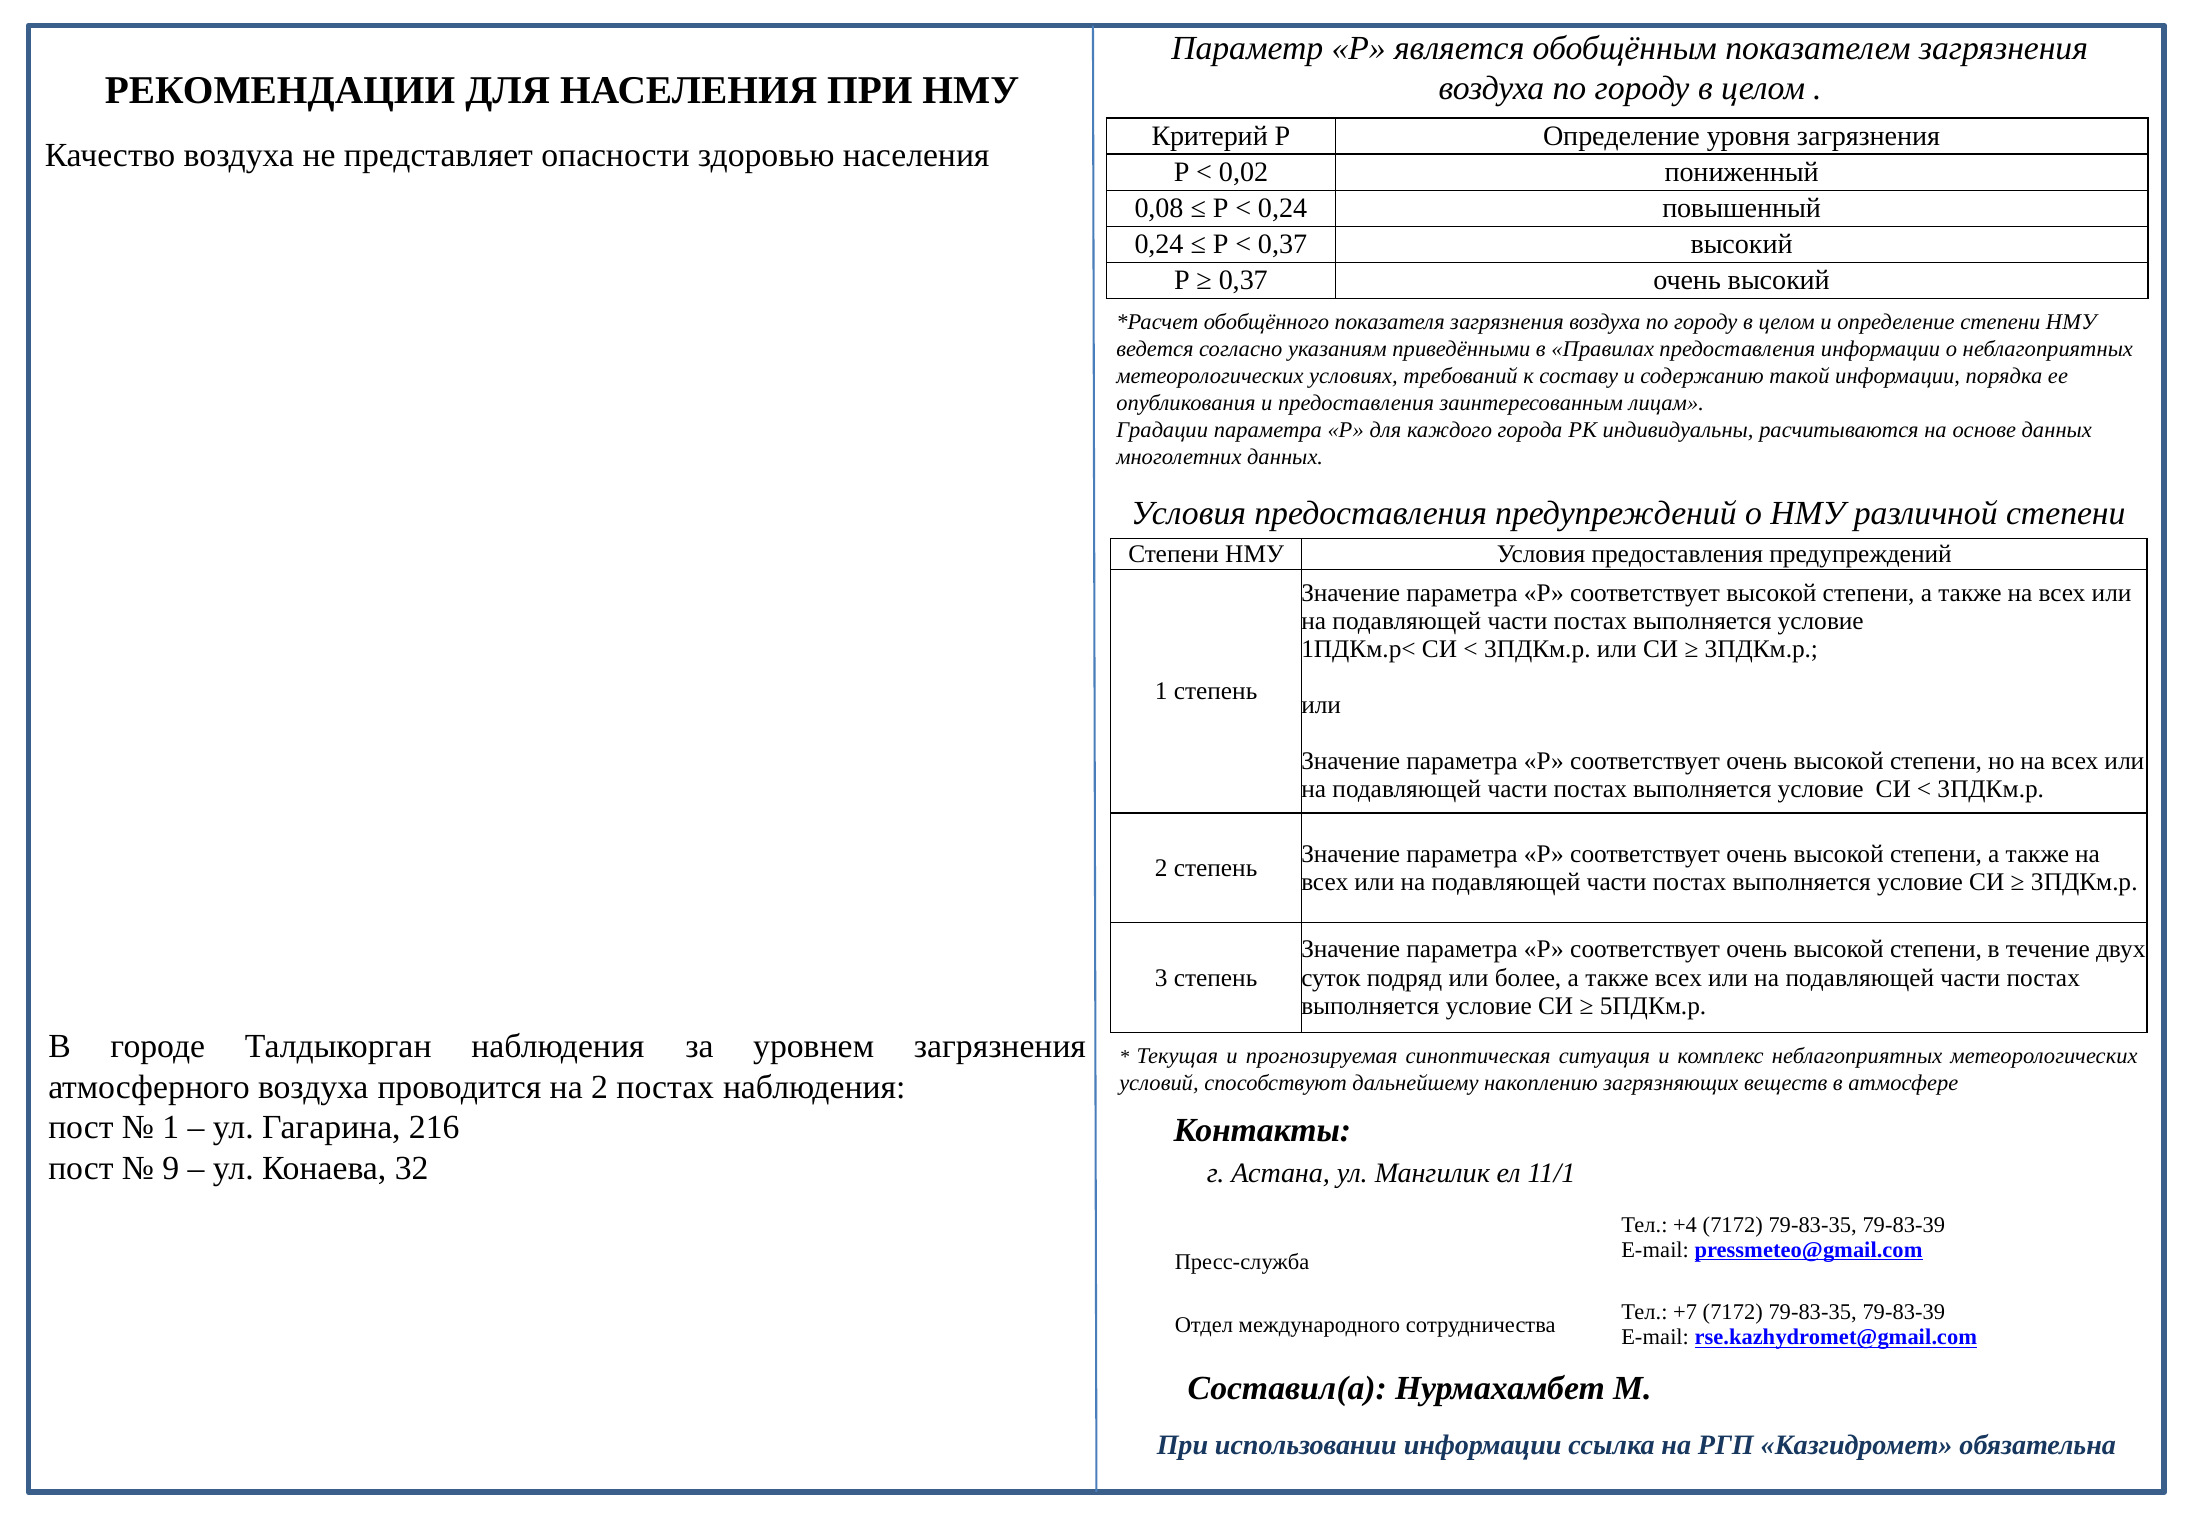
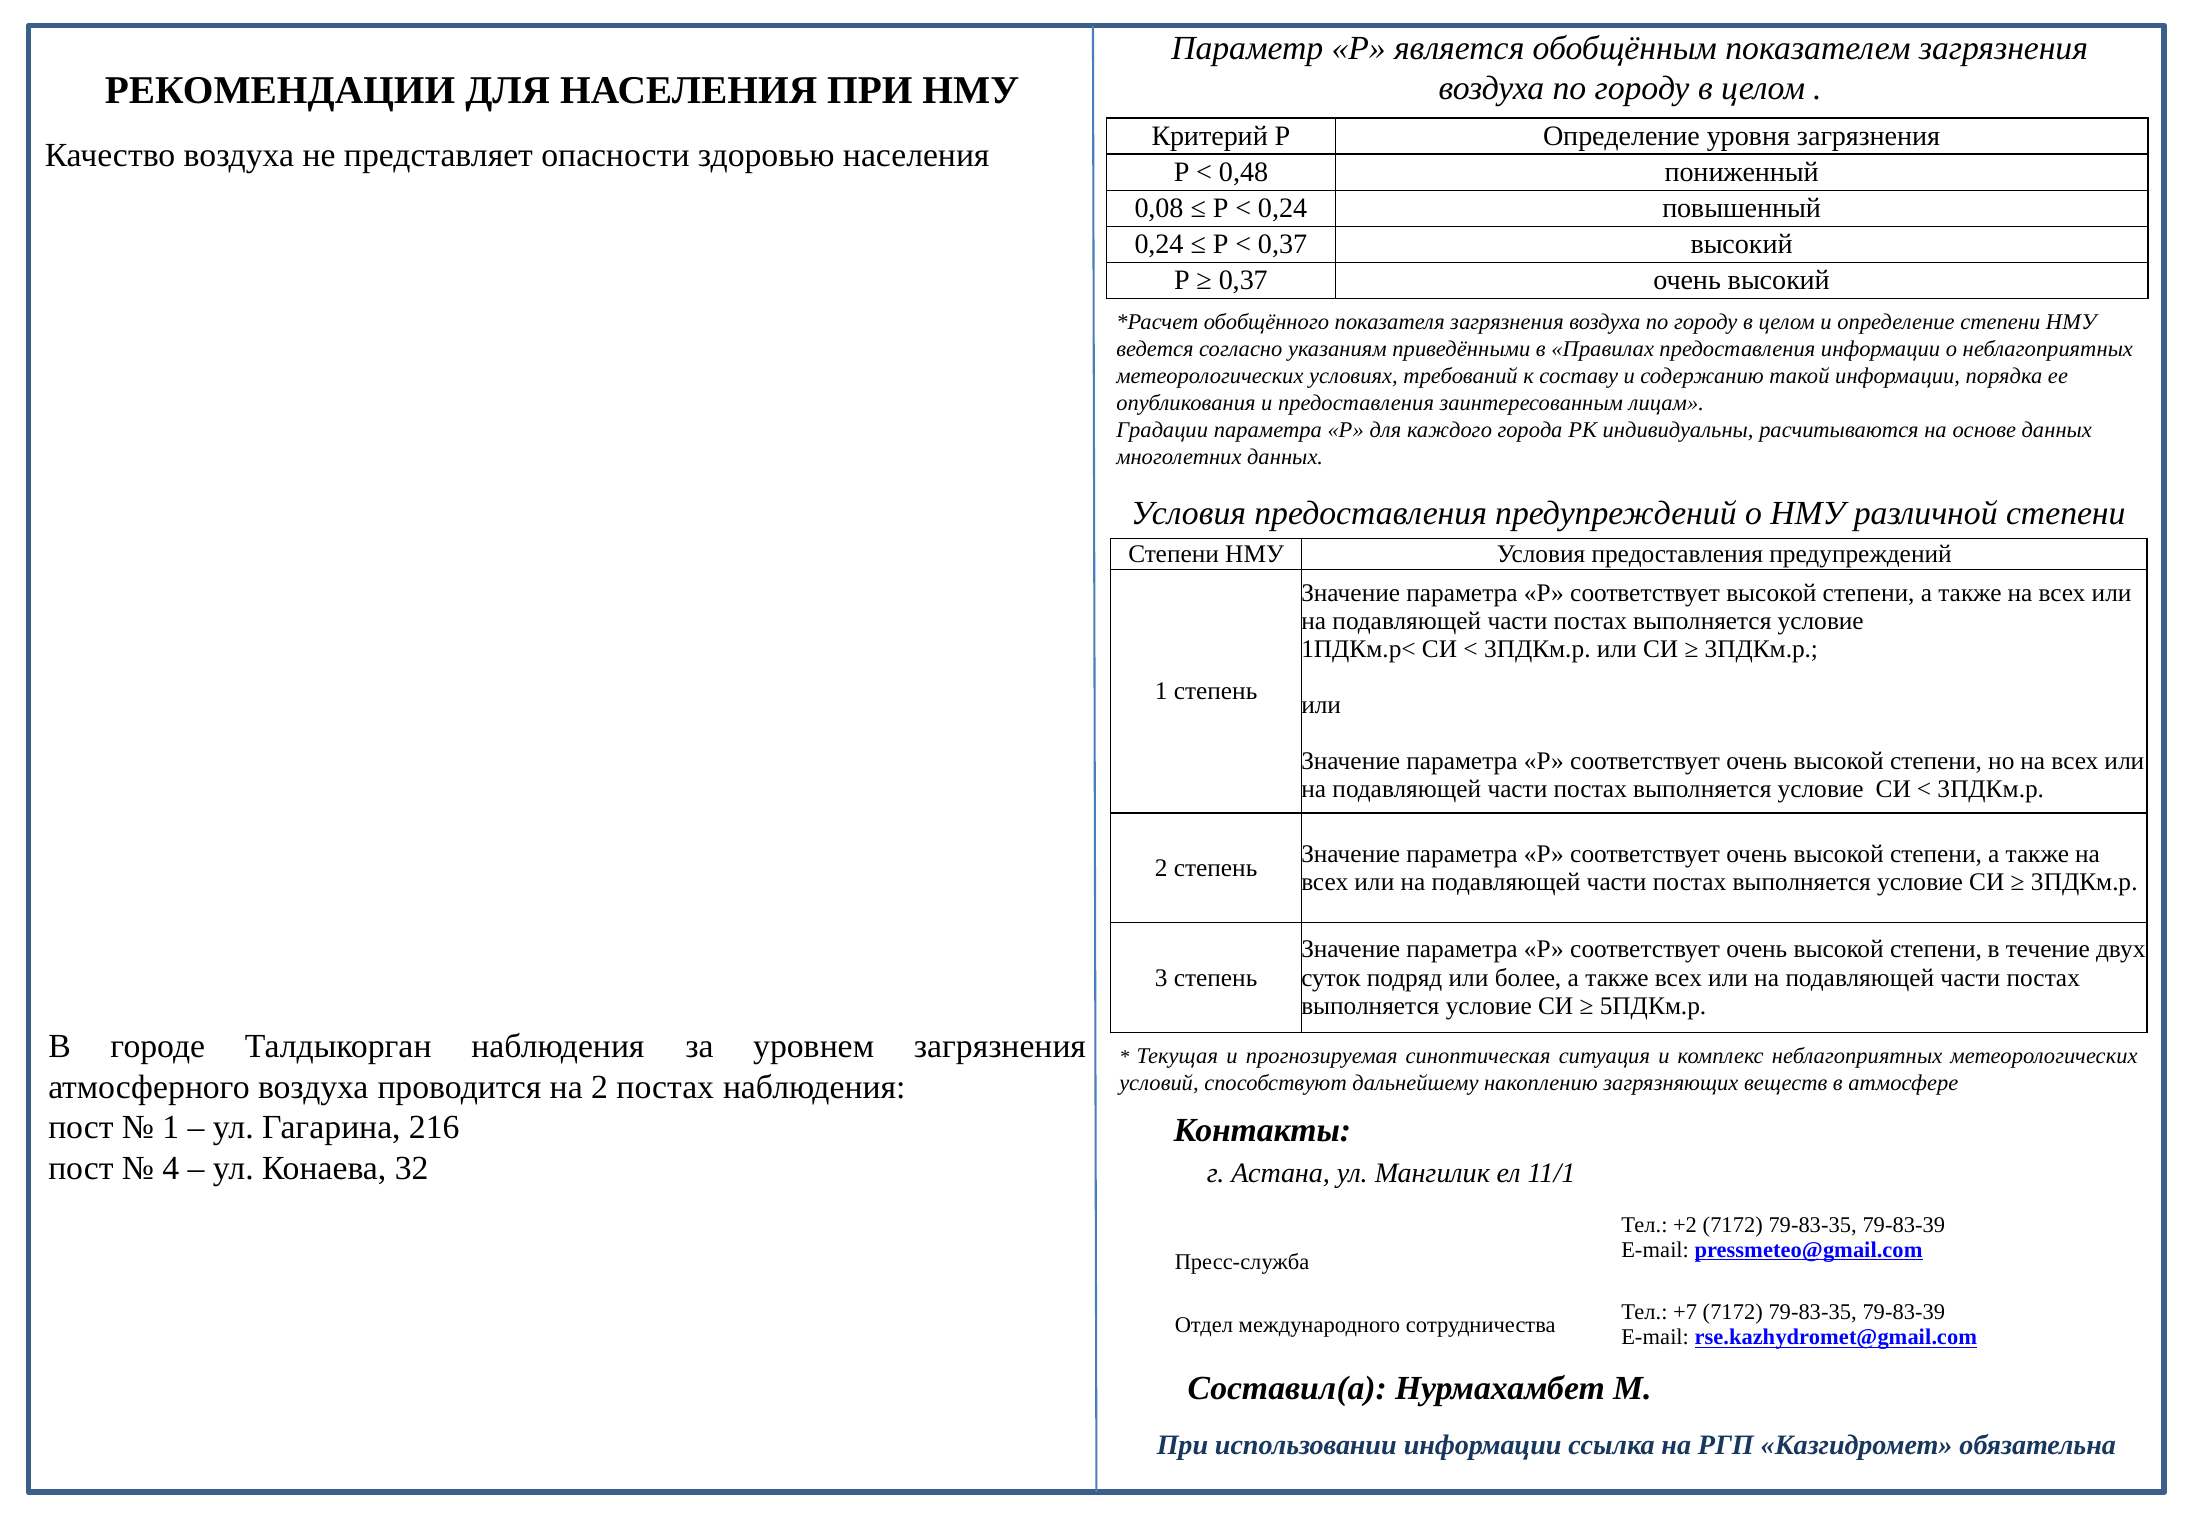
0,02: 0,02 -> 0,48
9: 9 -> 4
+4: +4 -> +2
